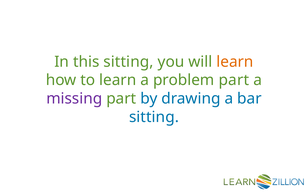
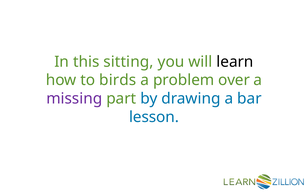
learn at (235, 62) colour: orange -> black
to learn: learn -> birds
problem part: part -> over
sitting at (154, 117): sitting -> lesson
